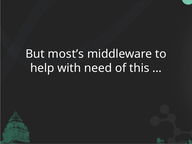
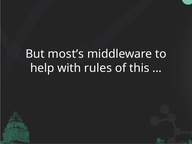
need: need -> rules
